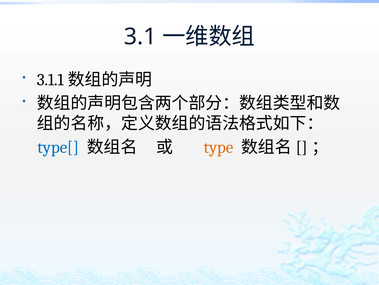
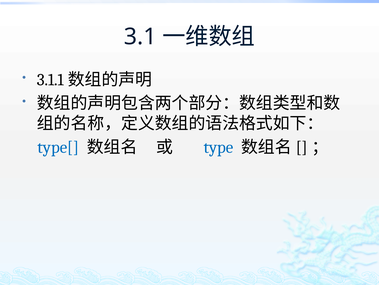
type colour: orange -> blue
